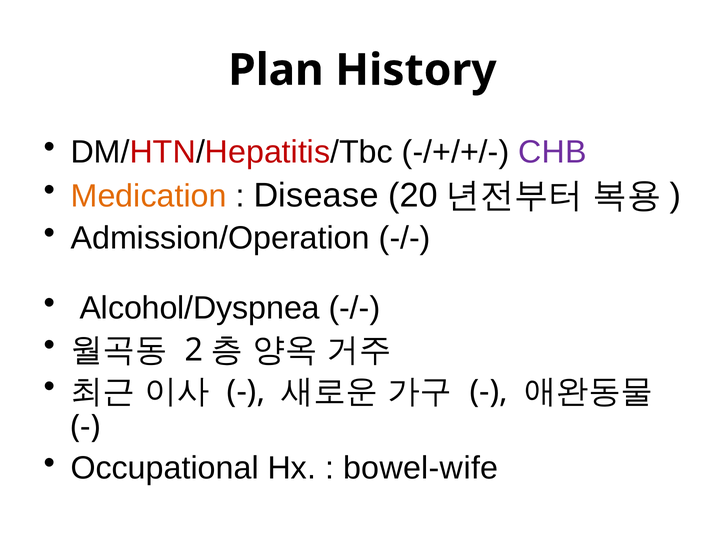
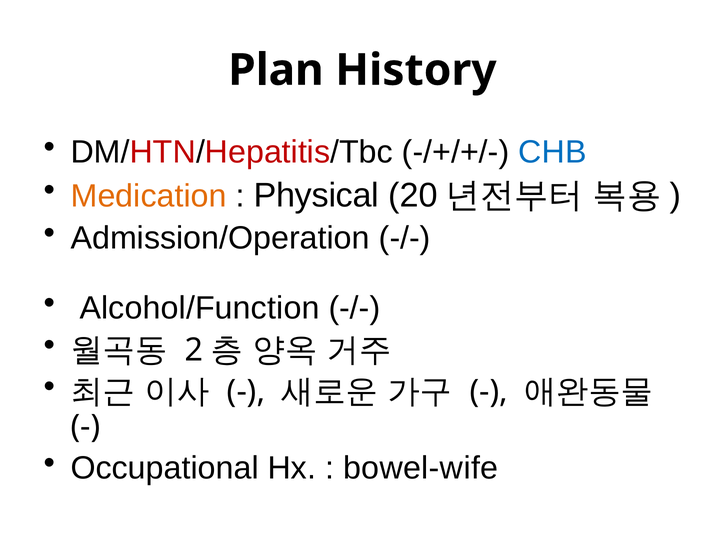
CHB colour: purple -> blue
Disease: Disease -> Physical
Alcohol/Dyspnea: Alcohol/Dyspnea -> Alcohol/Function
